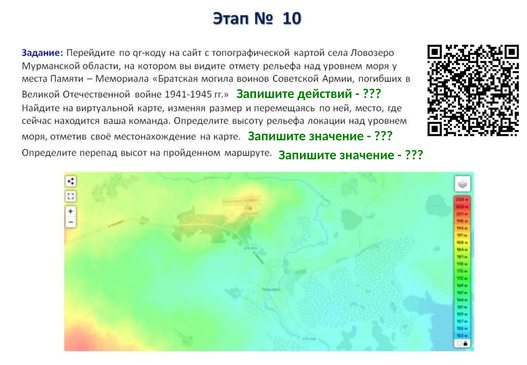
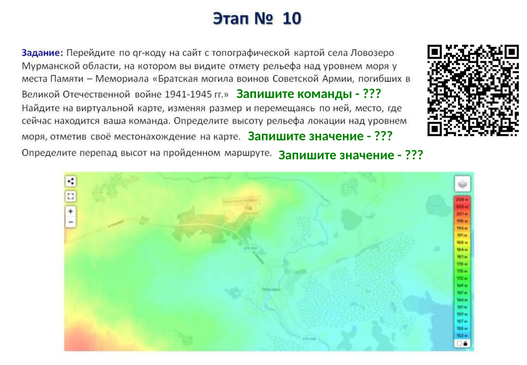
действий: действий -> команды
